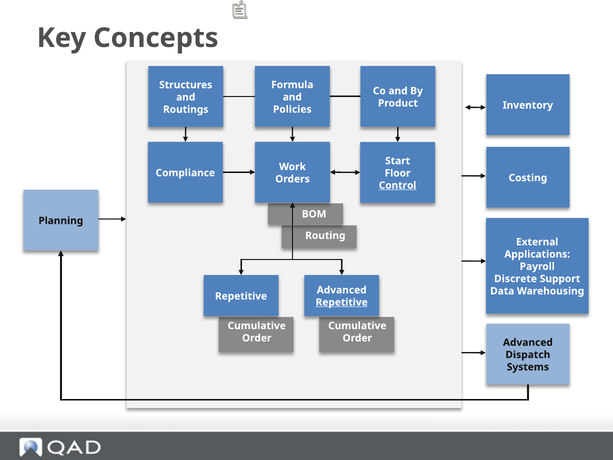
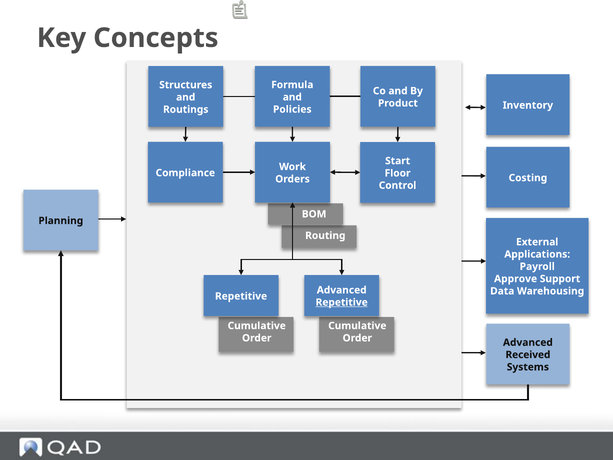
Control underline: present -> none
Discrete: Discrete -> Approve
Dispatch: Dispatch -> Received
